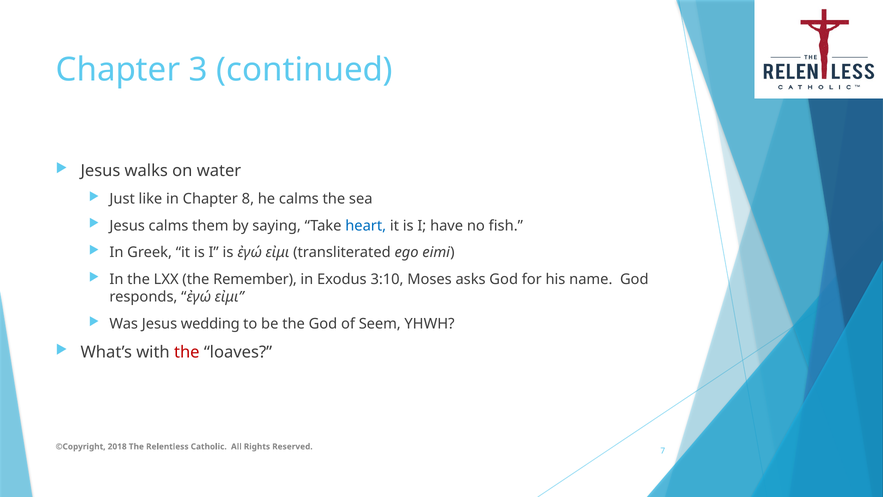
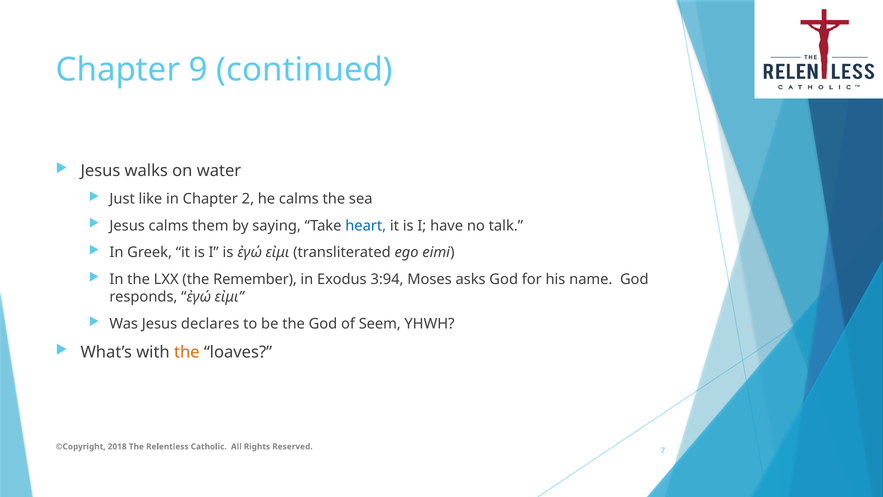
3: 3 -> 9
8: 8 -> 2
fish: fish -> talk
3:10: 3:10 -> 3:94
wedding: wedding -> declares
the at (187, 352) colour: red -> orange
